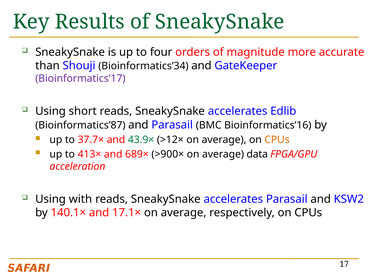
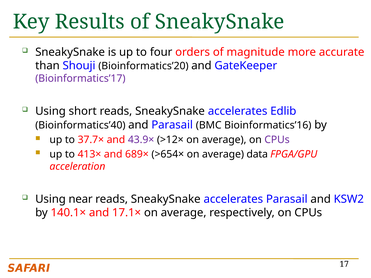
Bioinformatics’34: Bioinformatics’34 -> Bioinformatics’20
Bioinformatics’87: Bioinformatics’87 -> Bioinformatics’40
43.9× colour: green -> purple
CPUs at (277, 140) colour: orange -> purple
>900×: >900× -> >654×
with: with -> near
